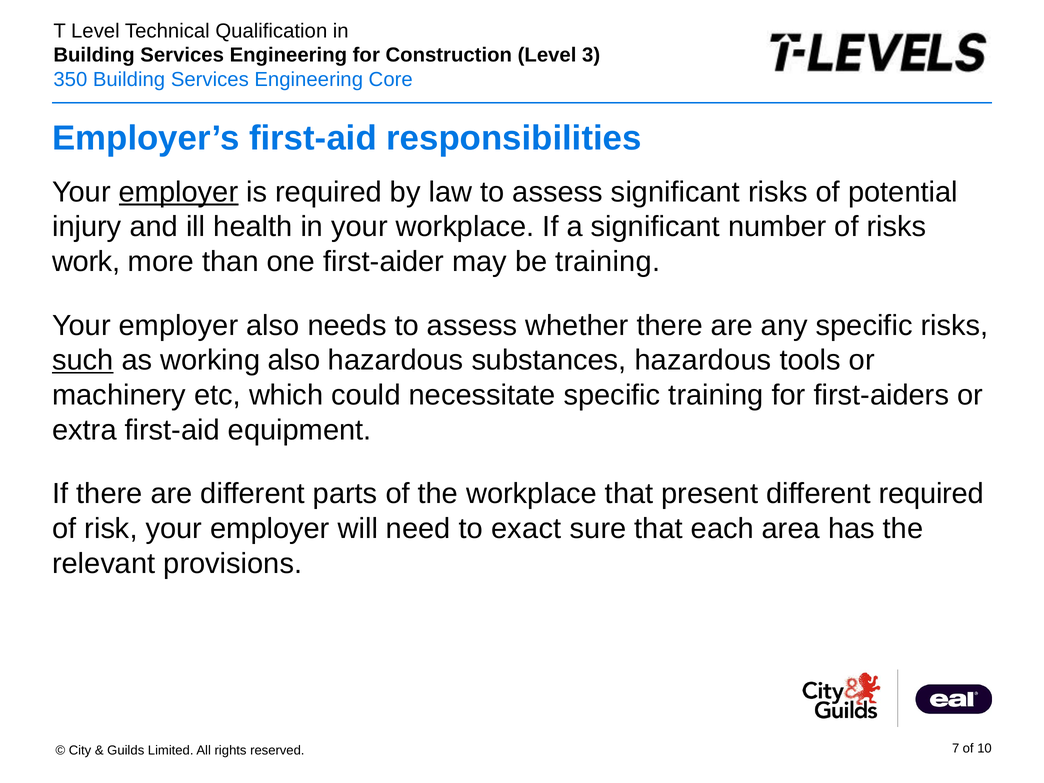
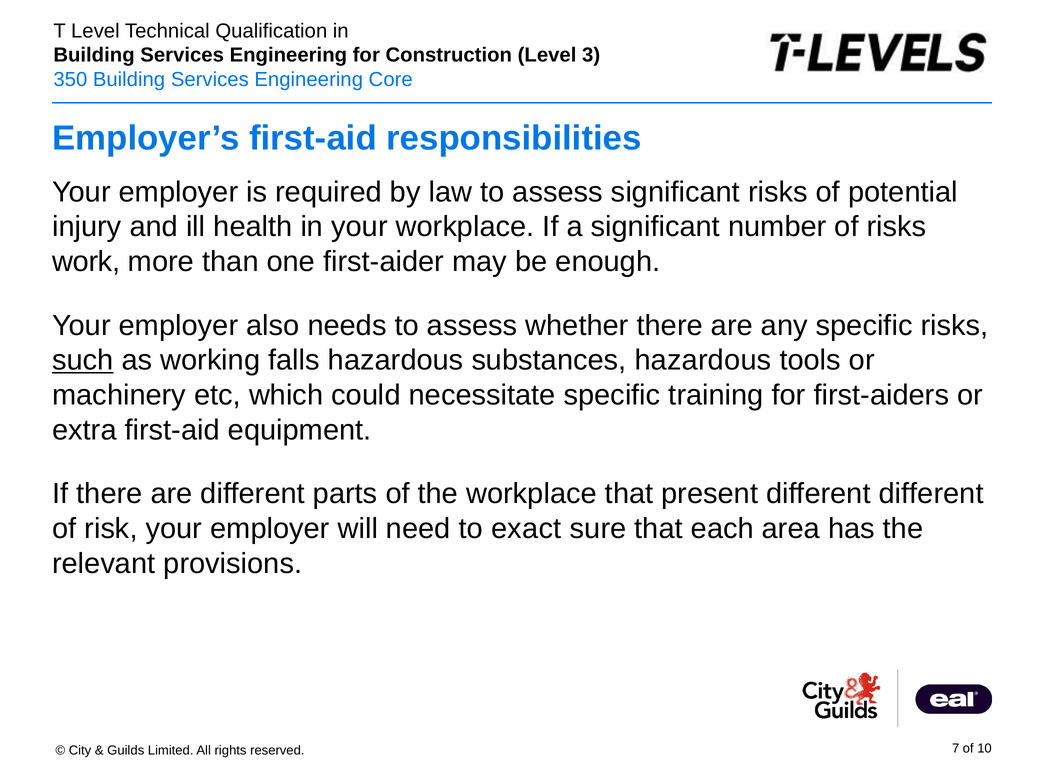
employer at (179, 192) underline: present -> none
be training: training -> enough
working also: also -> falls
different required: required -> different
